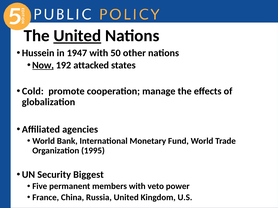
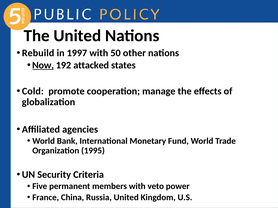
United at (77, 36) underline: present -> none
Hussein: Hussein -> Rebuild
1947: 1947 -> 1997
Biggest: Biggest -> Criteria
